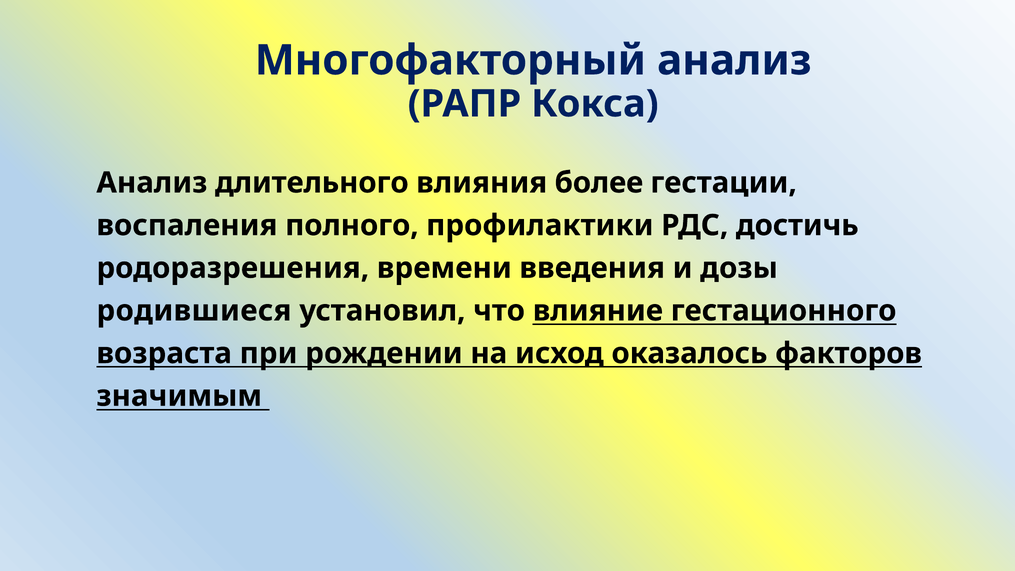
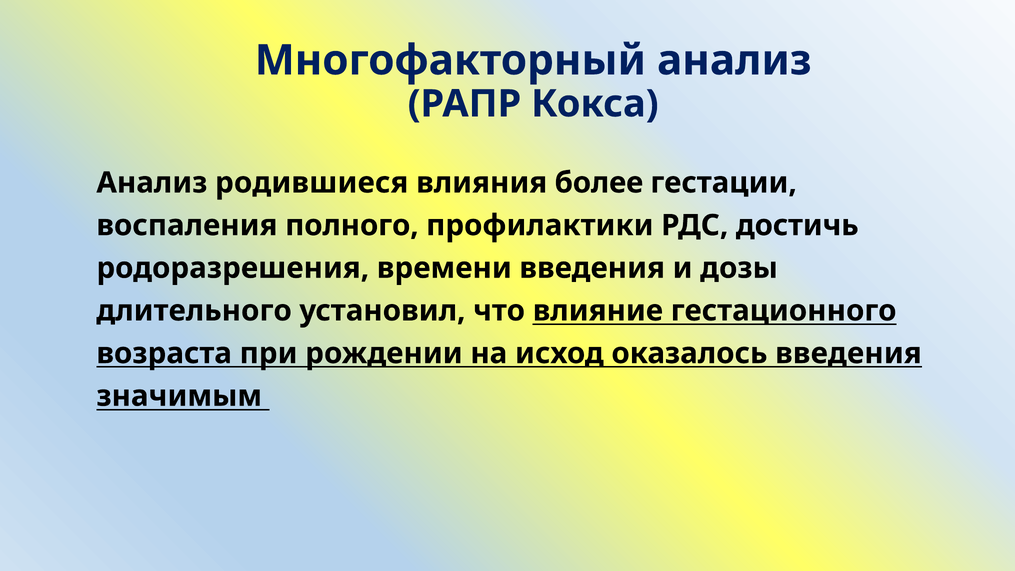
длительного: длительного -> родившиеся
родившиеся: родившиеся -> длительного
оказалось факторов: факторов -> введения
